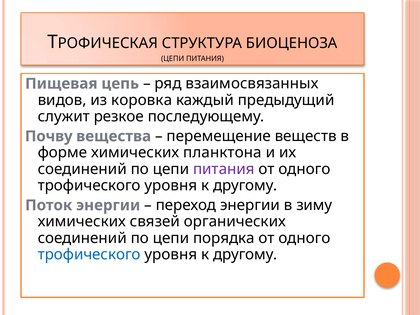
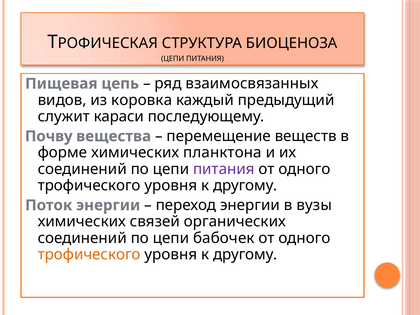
резкое: резкое -> караси
зиму: зиму -> вузы
порядка: порядка -> бабочек
трофического at (89, 254) colour: blue -> orange
